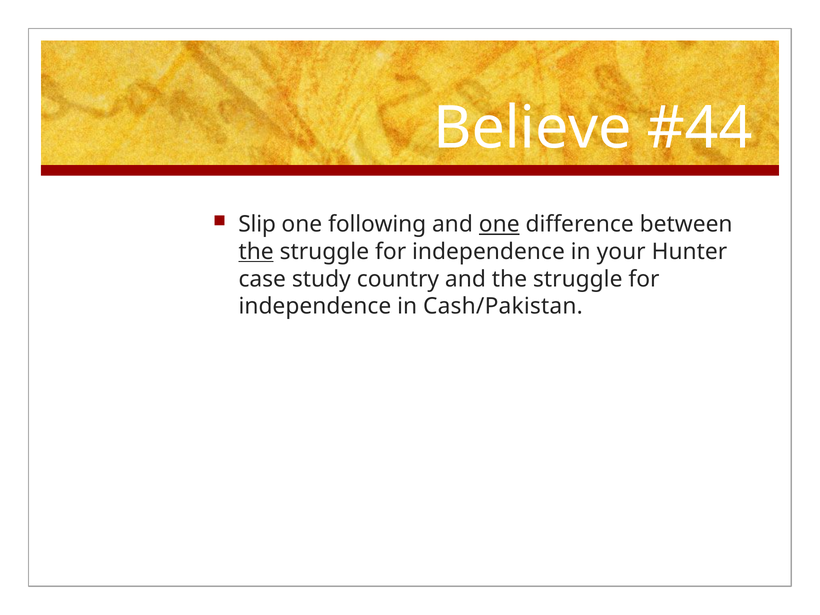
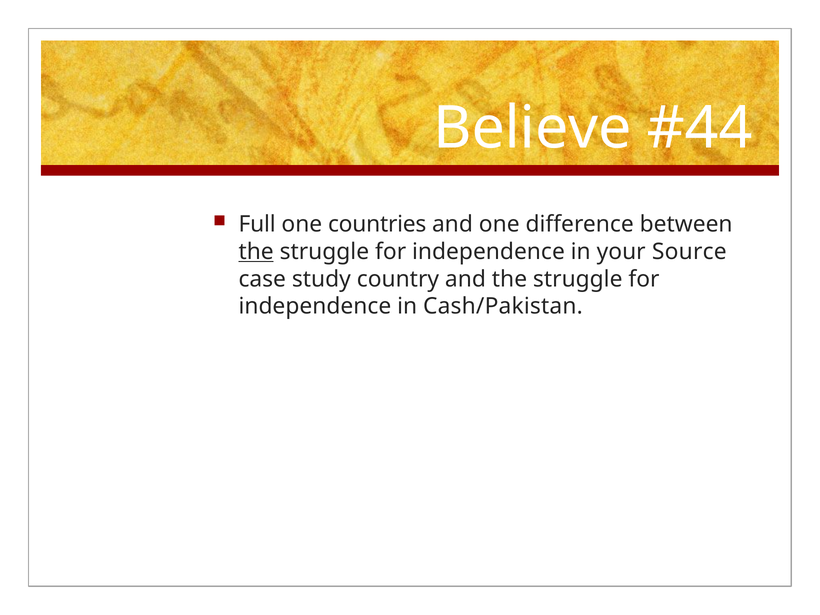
Slip: Slip -> Full
following: following -> countries
one at (499, 224) underline: present -> none
Hunter: Hunter -> Source
